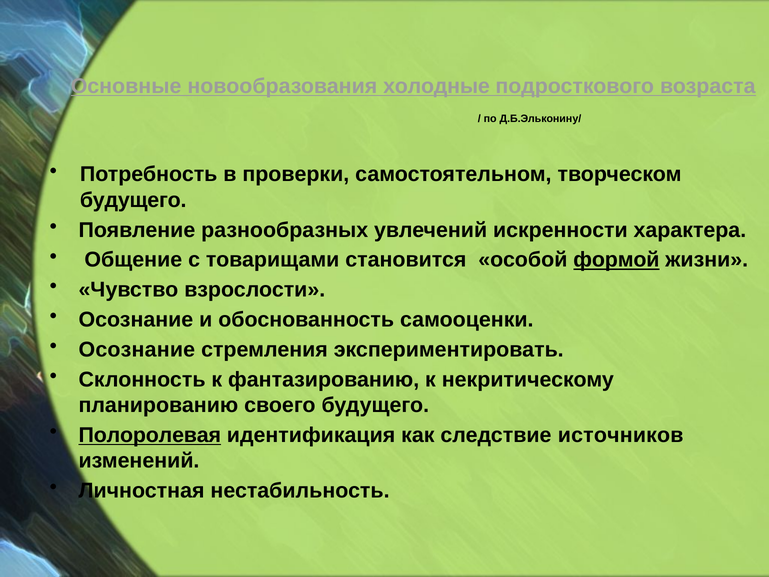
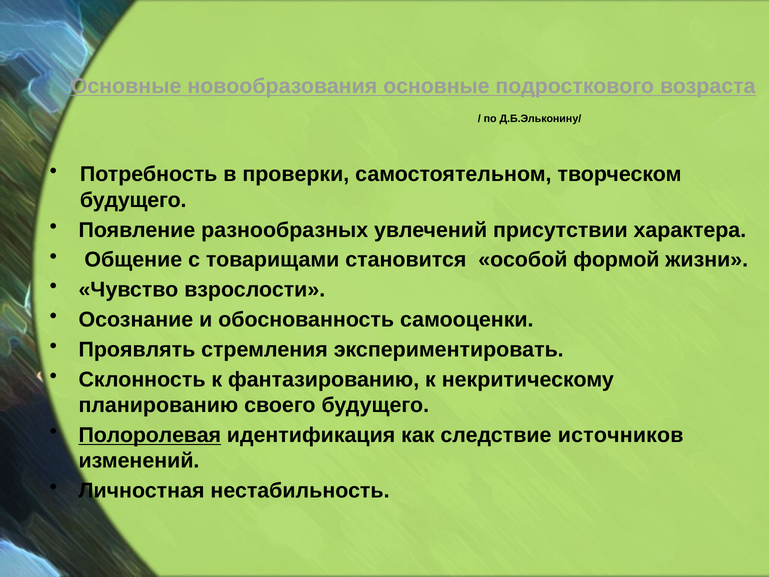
новообразования холодные: холодные -> основные
искренности: искренности -> присутствии
формой underline: present -> none
Осознание at (137, 350): Осознание -> Проявлять
